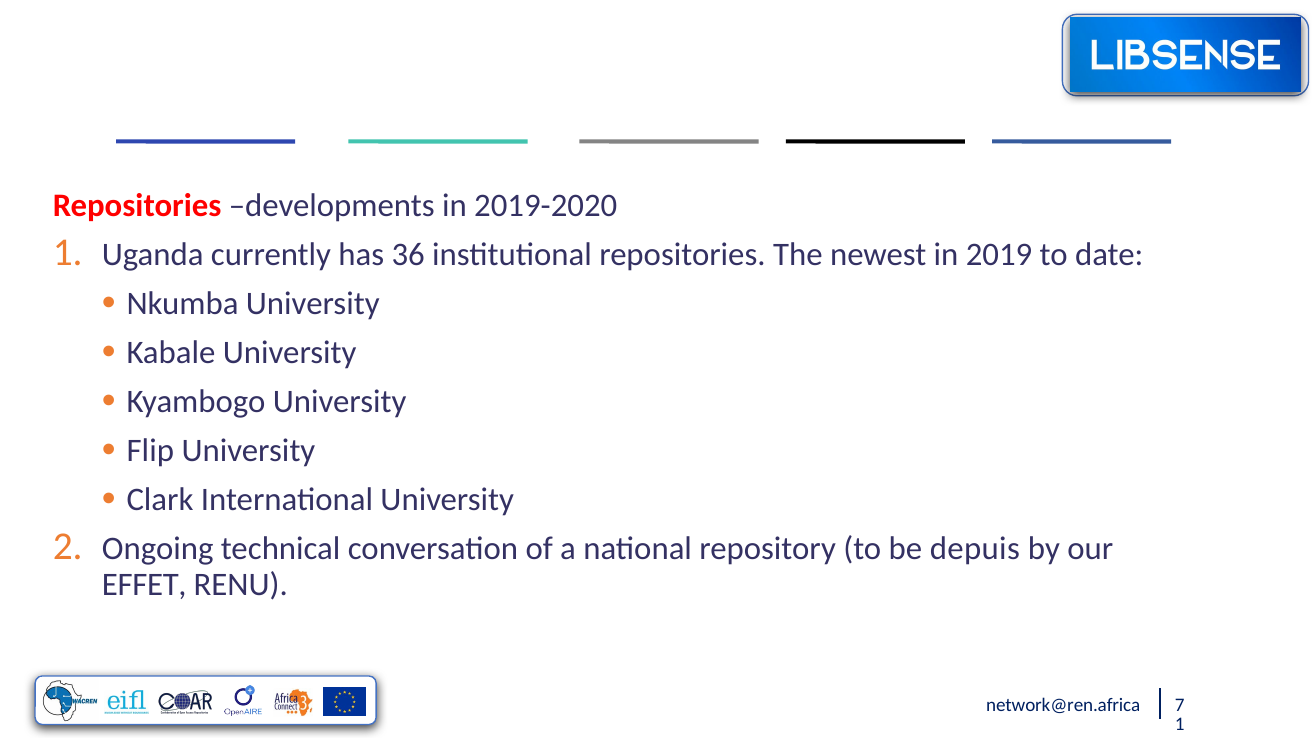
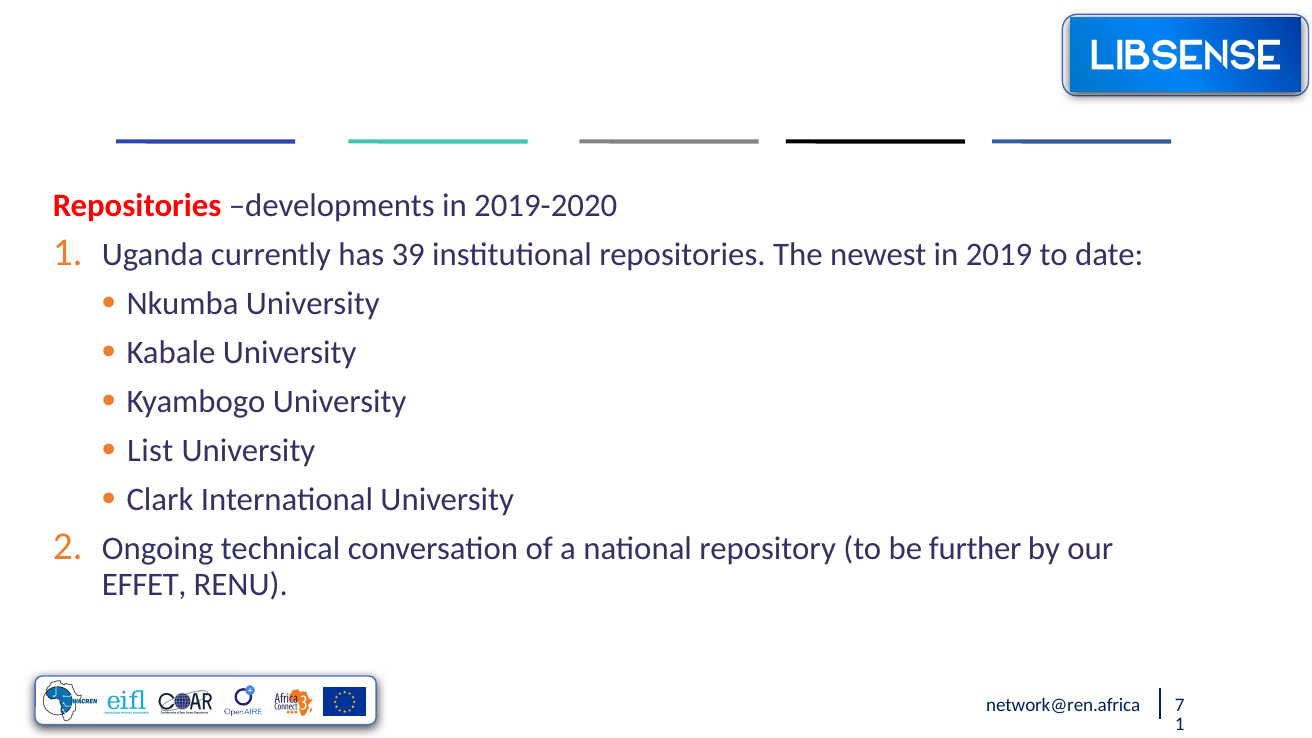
36: 36 -> 39
Flip: Flip -> List
depuis: depuis -> further
